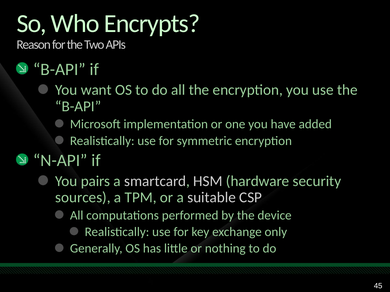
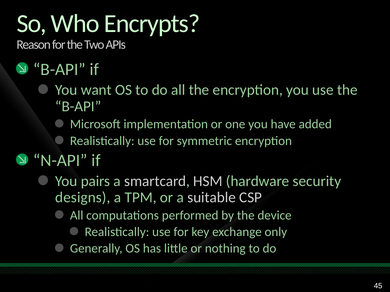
sources: sources -> designs
